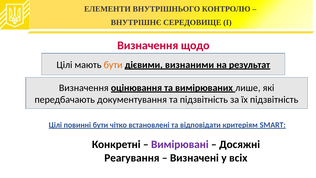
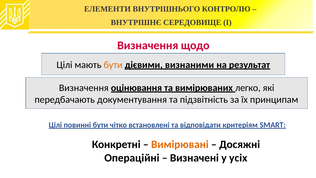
лише: лише -> легко
їх підзвітність: підзвітність -> принципам
Вимірювані colour: purple -> orange
Реагування: Реагування -> Операційні
всіх: всіх -> усіх
